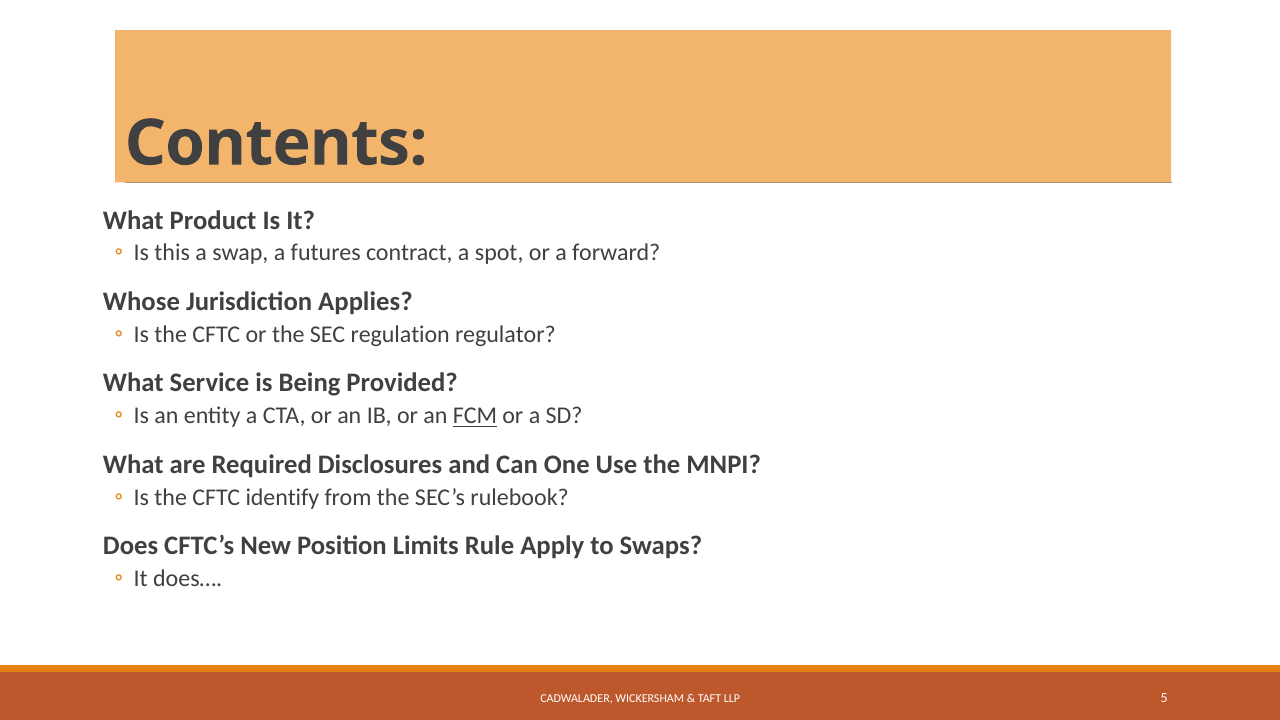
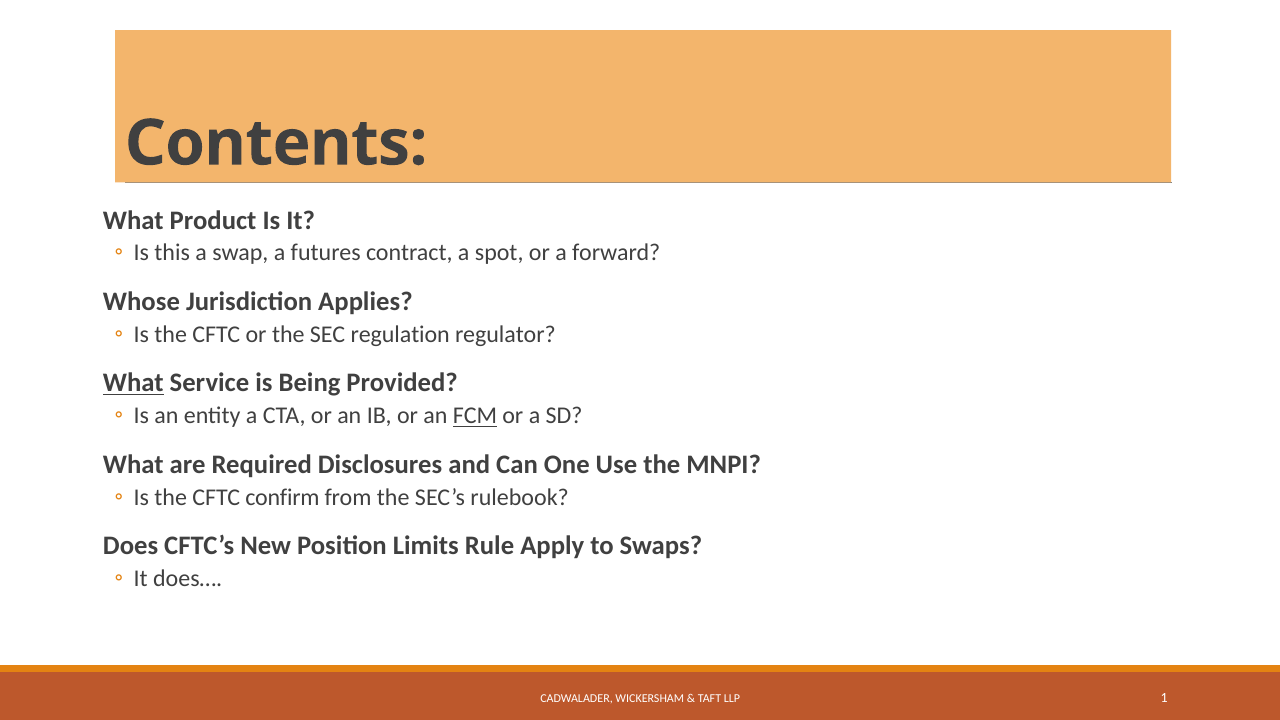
What at (133, 383) underline: none -> present
identify: identify -> confirm
5: 5 -> 1
